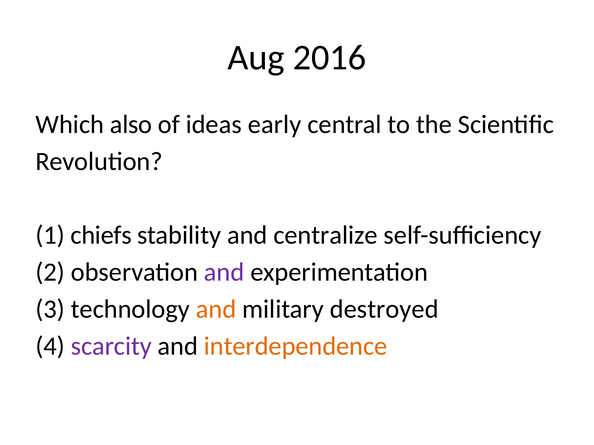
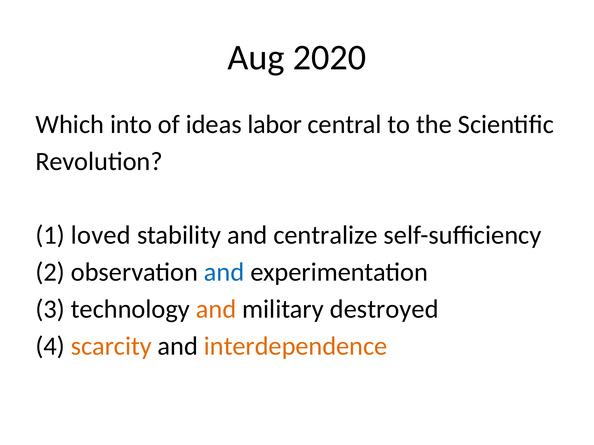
2016: 2016 -> 2020
also: also -> into
early: early -> labor
chiefs: chiefs -> loved
and at (224, 273) colour: purple -> blue
scarcity colour: purple -> orange
